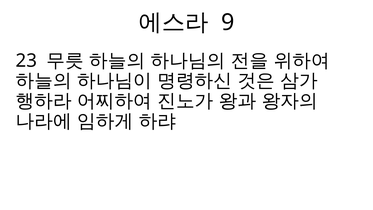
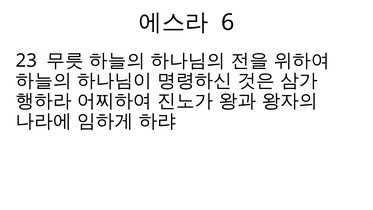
9: 9 -> 6
